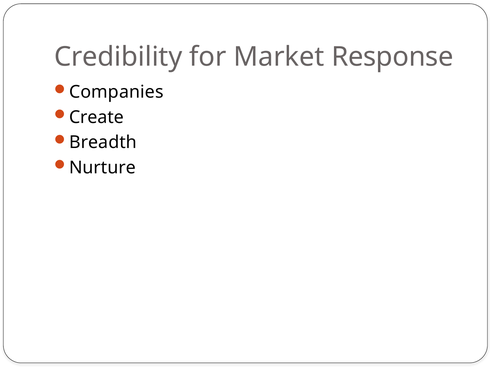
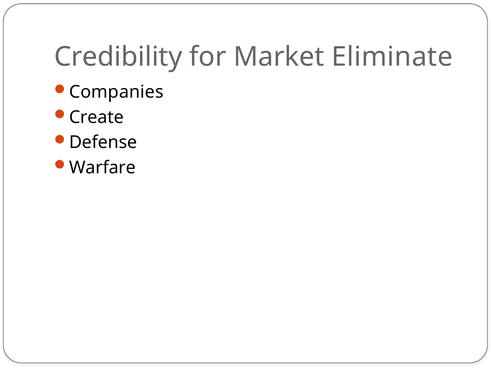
Response: Response -> Eliminate
Breadth: Breadth -> Defense
Nurture: Nurture -> Warfare
